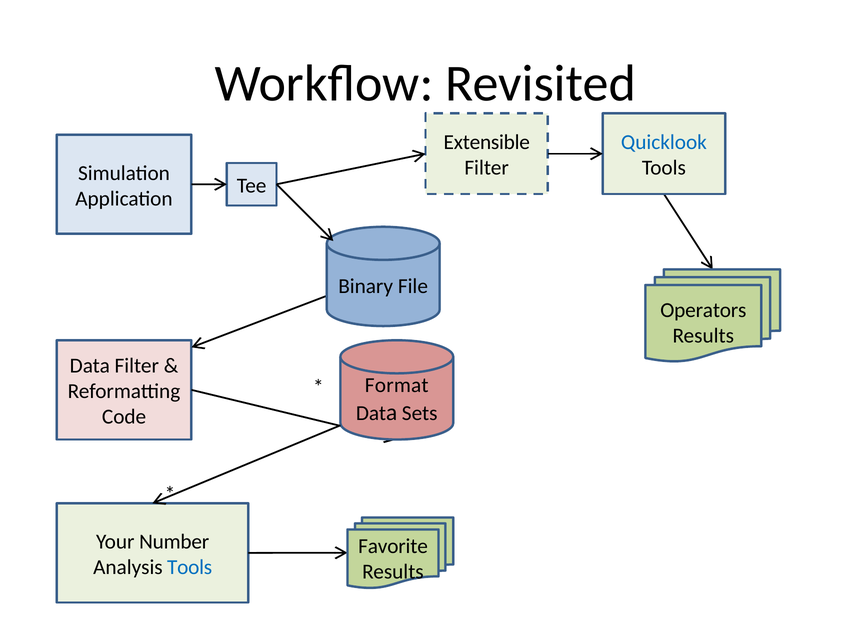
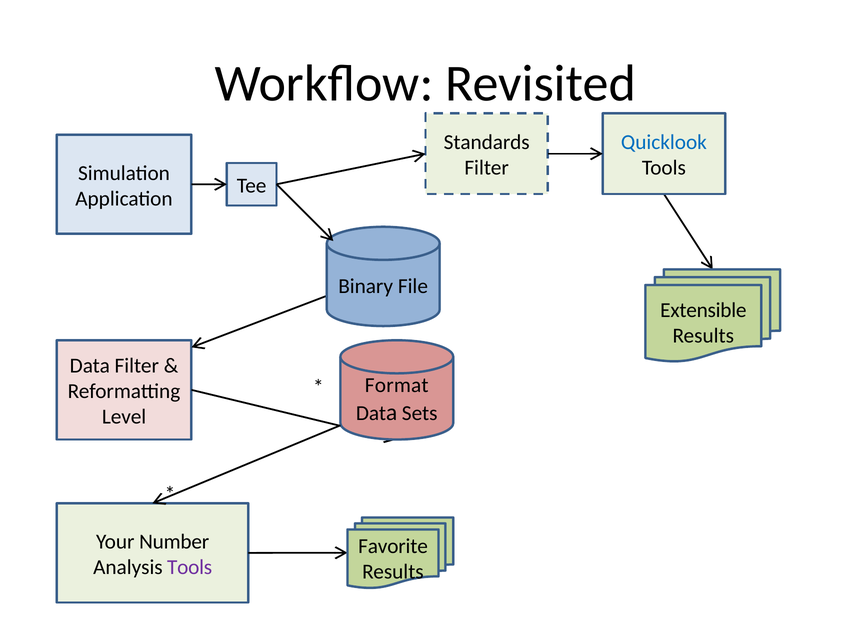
Extensible: Extensible -> Standards
Operators: Operators -> Extensible
Code: Code -> Level
Tools at (190, 567) colour: blue -> purple
